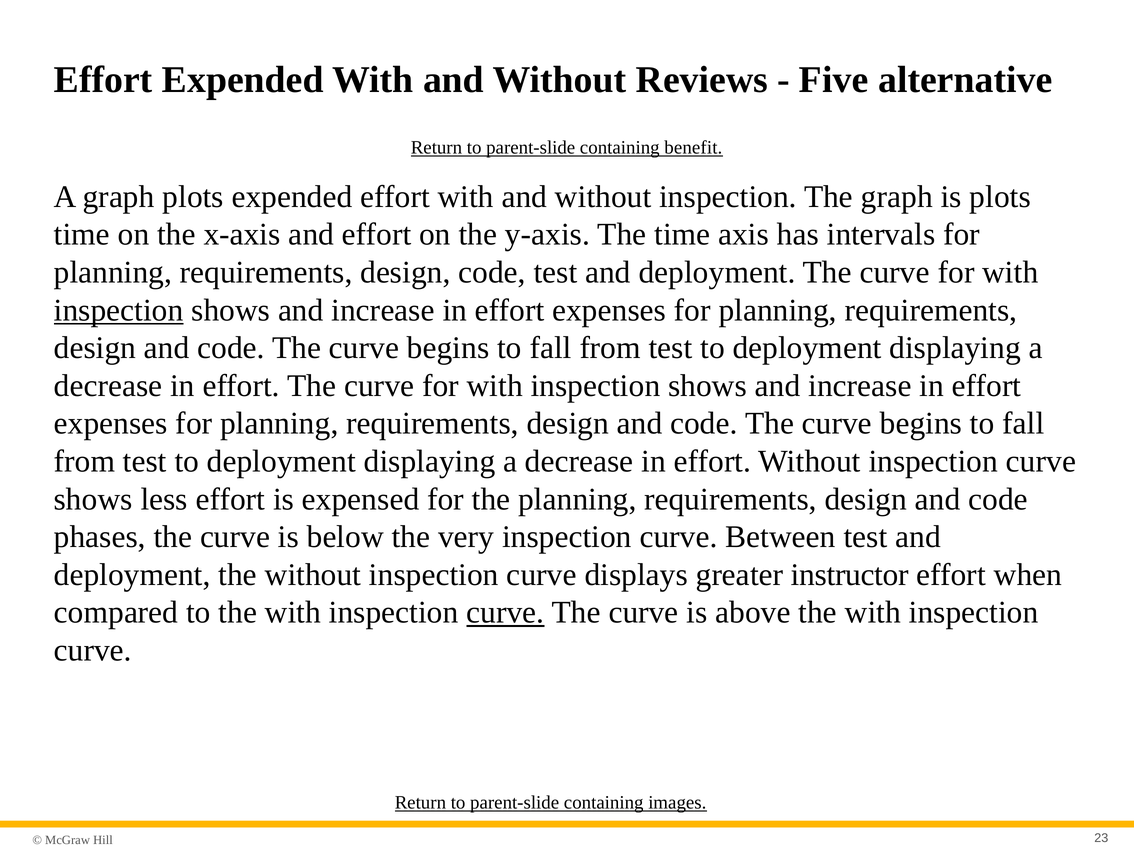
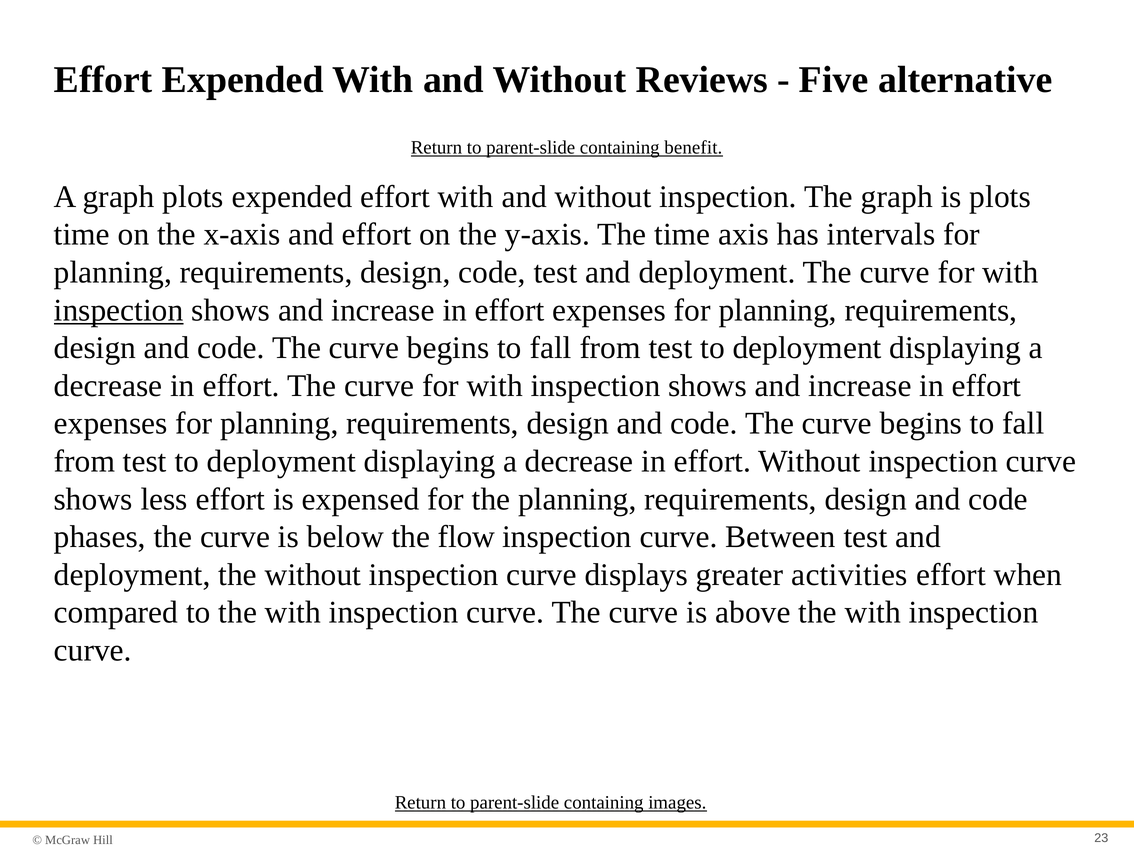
very: very -> flow
instructor: instructor -> activities
curve at (505, 613) underline: present -> none
